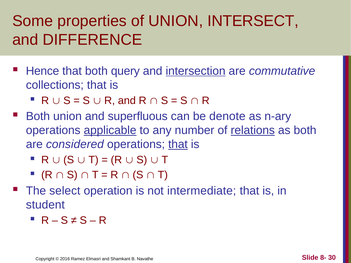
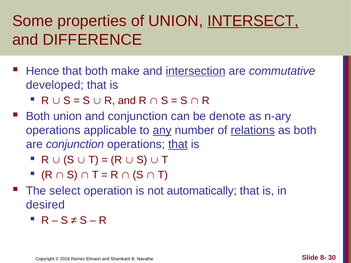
INTERSECT underline: none -> present
query: query -> make
collections: collections -> developed
and superfluous: superfluous -> conjunction
applicable underline: present -> none
any underline: none -> present
are considered: considered -> conjunction
intermediate: intermediate -> automatically
student: student -> desired
